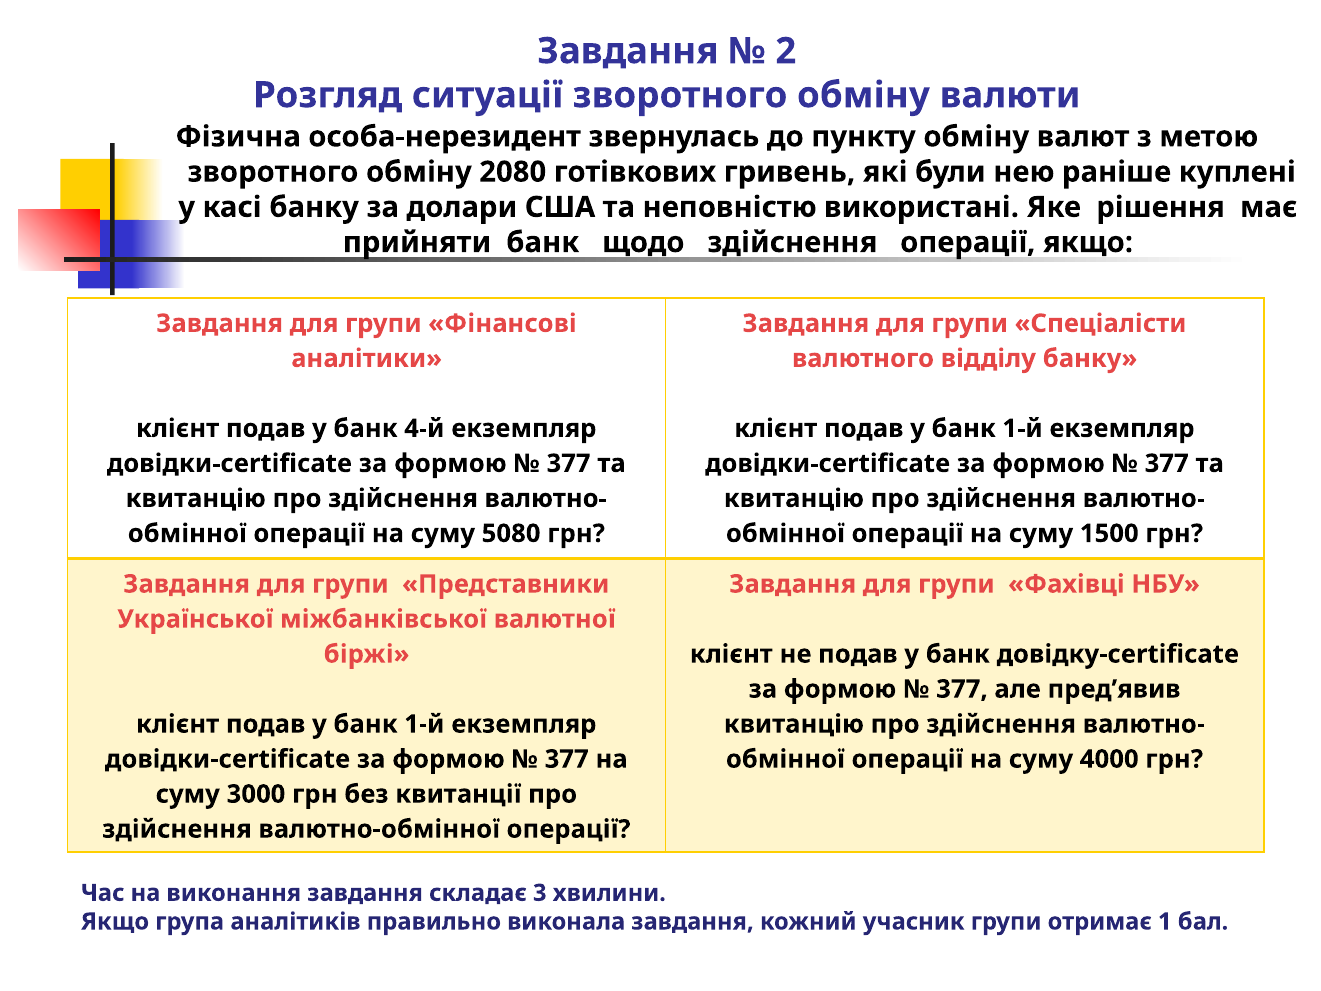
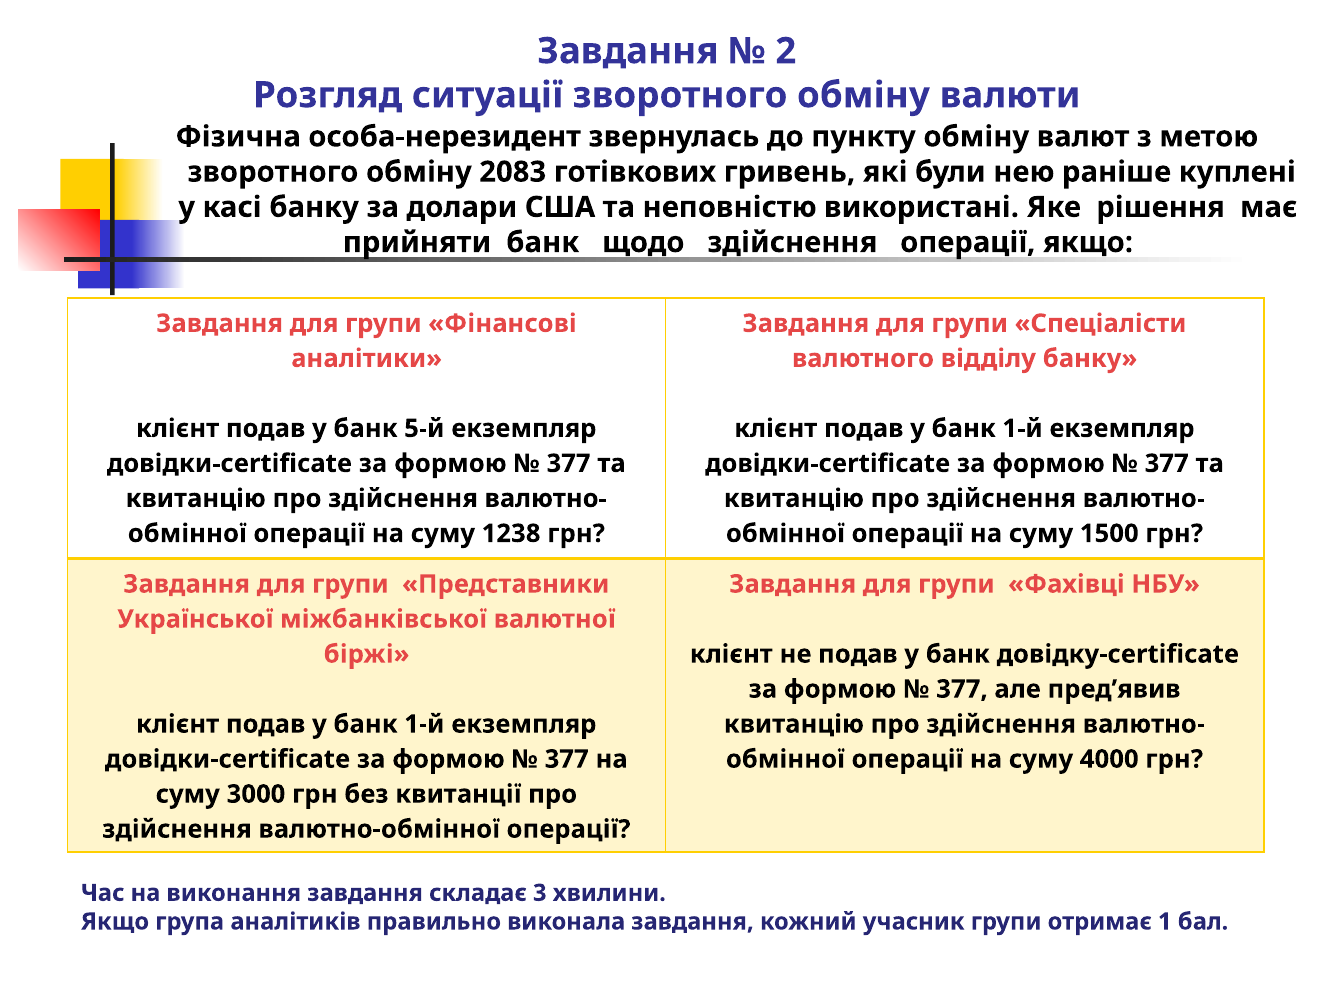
2080: 2080 -> 2083
4-й: 4-й -> 5-й
5080: 5080 -> 1238
